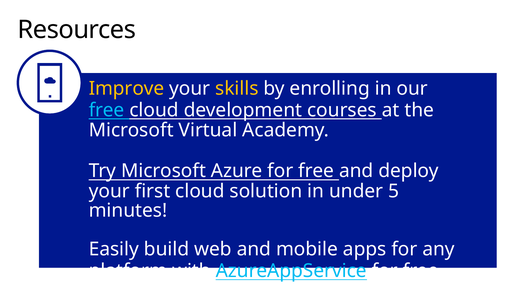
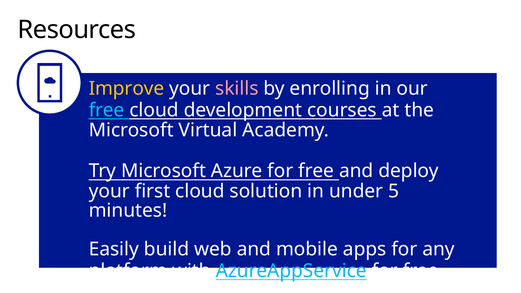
skills colour: yellow -> pink
